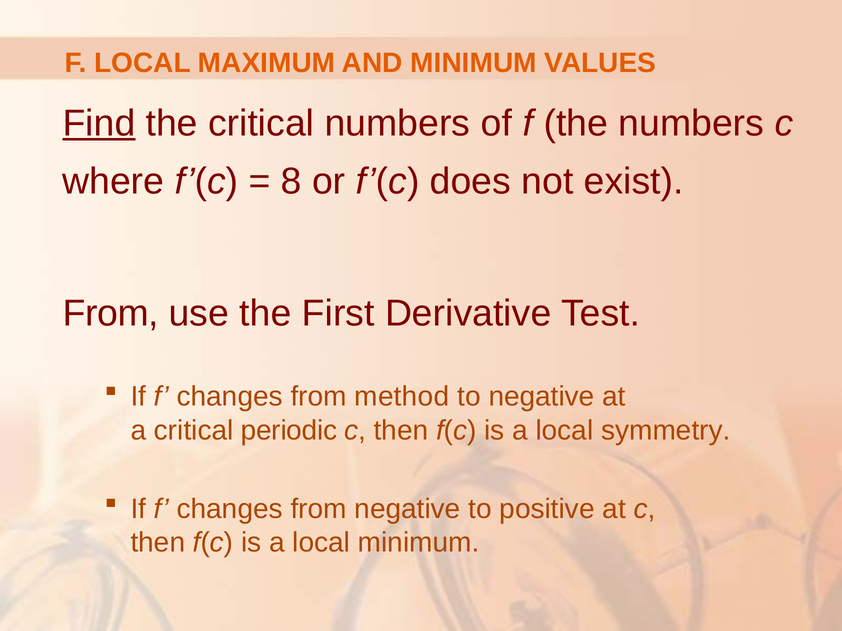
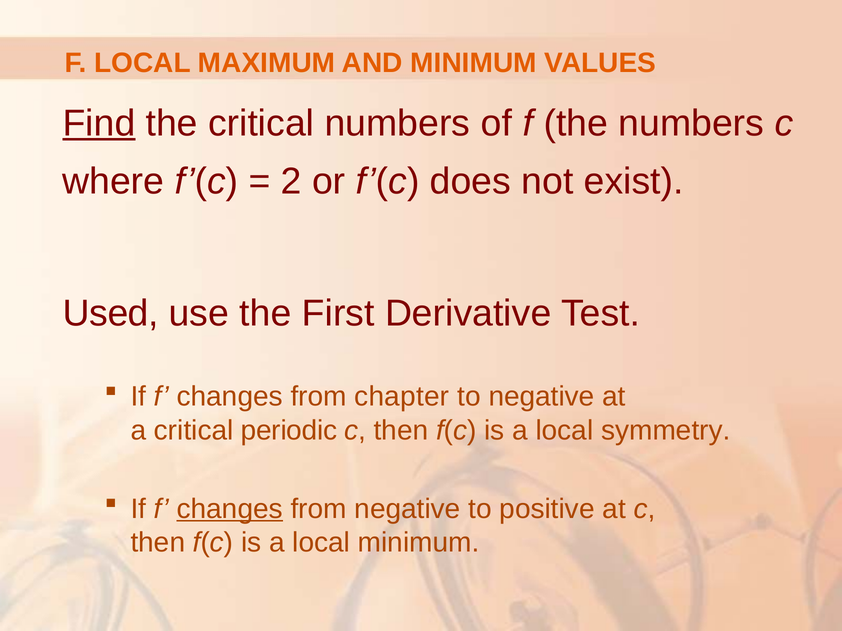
8: 8 -> 2
From at (111, 313): From -> Used
method: method -> chapter
changes at (230, 509) underline: none -> present
